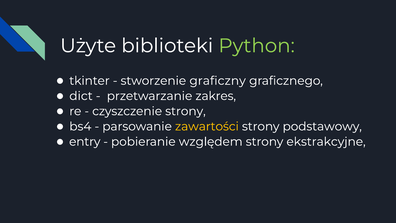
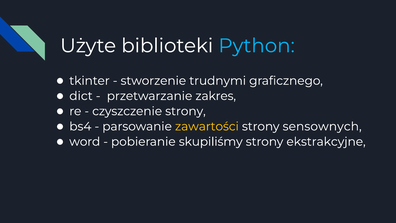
Python colour: light green -> light blue
graficzny: graficzny -> trudnymi
podstawowy: podstawowy -> sensownych
entry: entry -> word
względem: względem -> skupiliśmy
